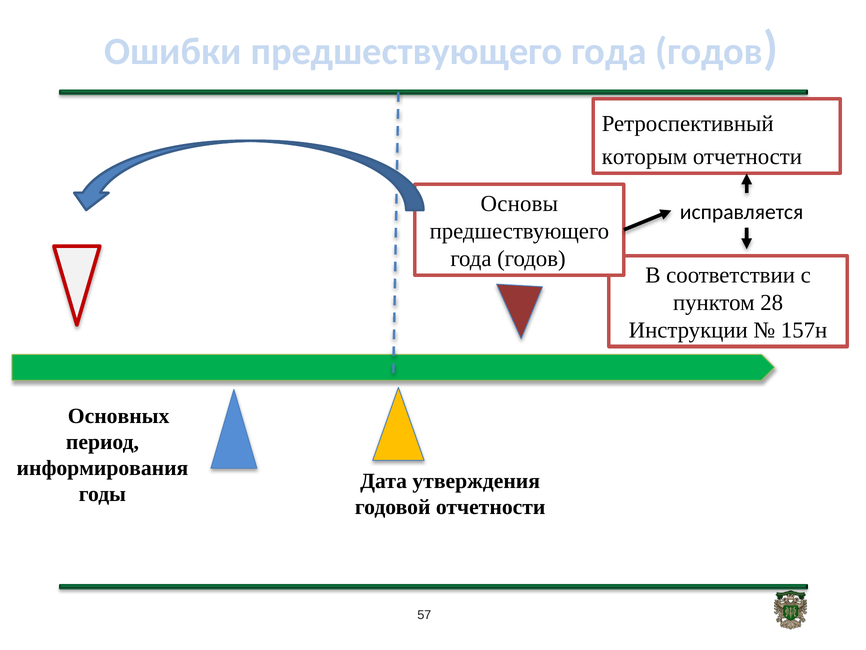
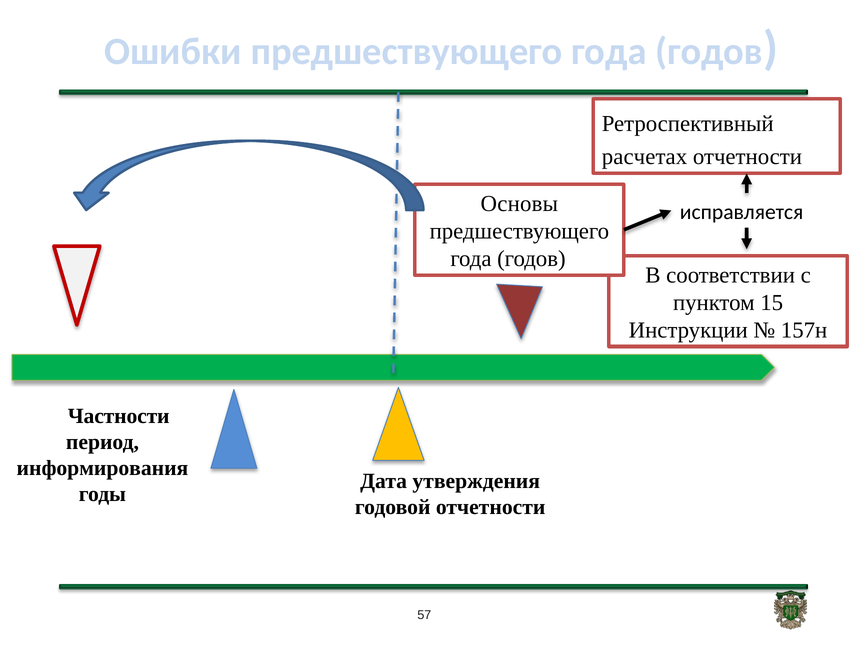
которым: которым -> расчетах
28: 28 -> 15
Основных: Основных -> Частности
